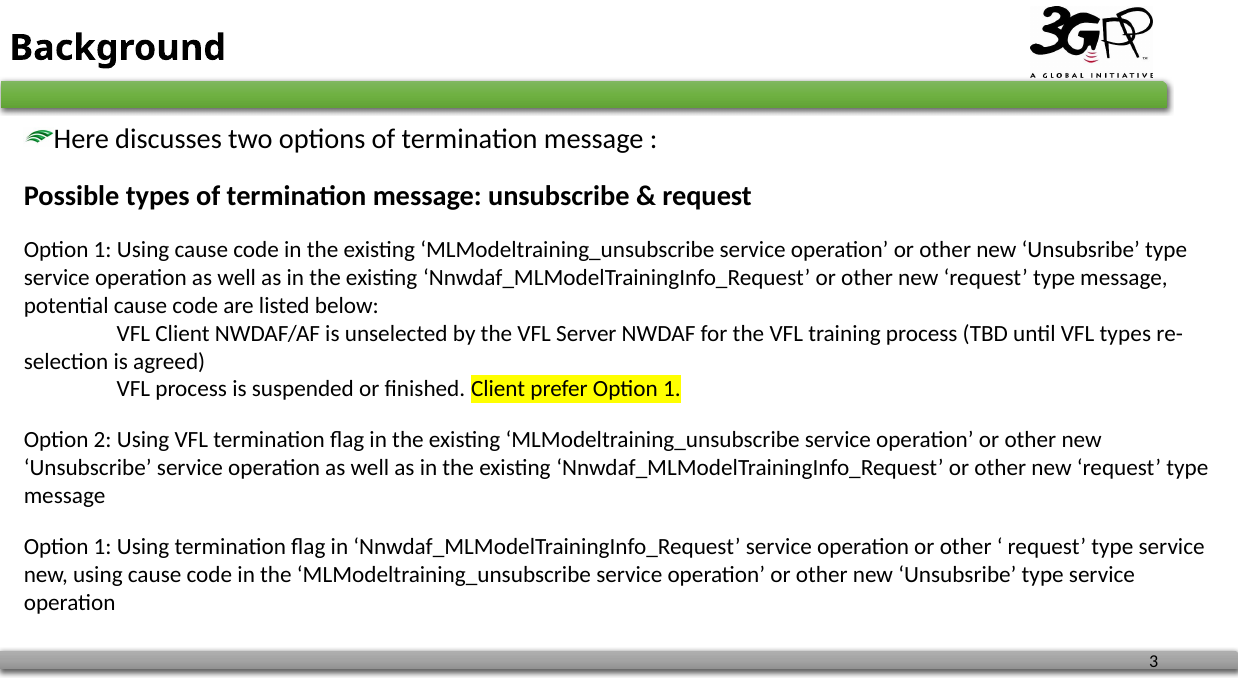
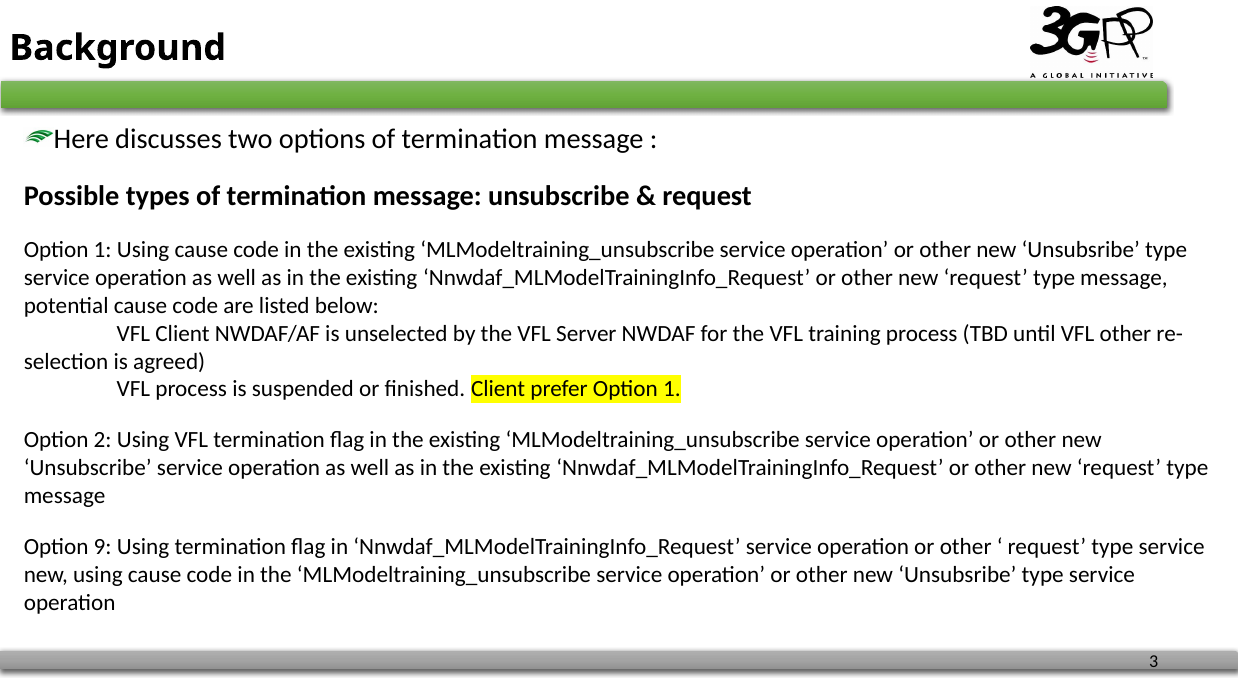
VFL types: types -> other
1 at (103, 547): 1 -> 9
